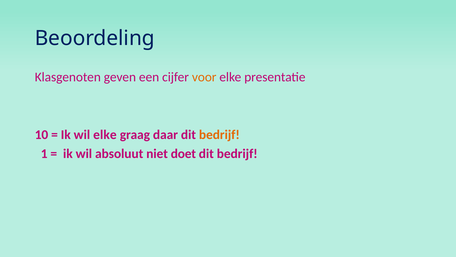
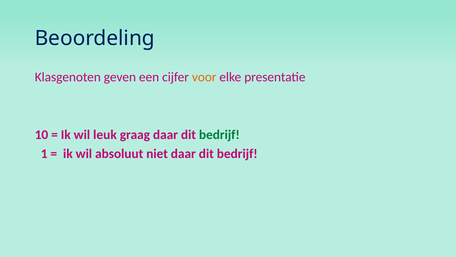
wil elke: elke -> leuk
bedrijf at (219, 134) colour: orange -> green
niet doet: doet -> daar
